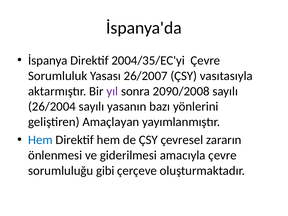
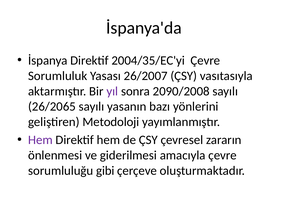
26/2004: 26/2004 -> 26/2065
Amaçlayan: Amaçlayan -> Metodoloji
Hem at (40, 140) colour: blue -> purple
